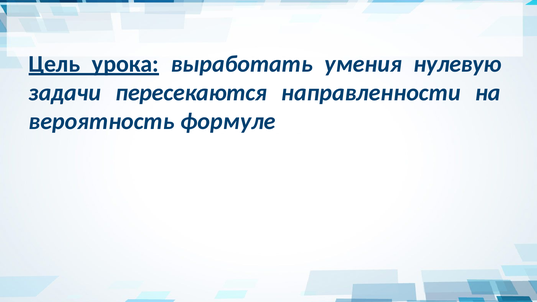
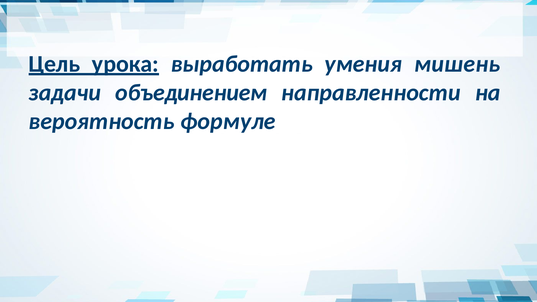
нулевую: нулевую -> мишень
пересекаются: пересекаются -> объединением
